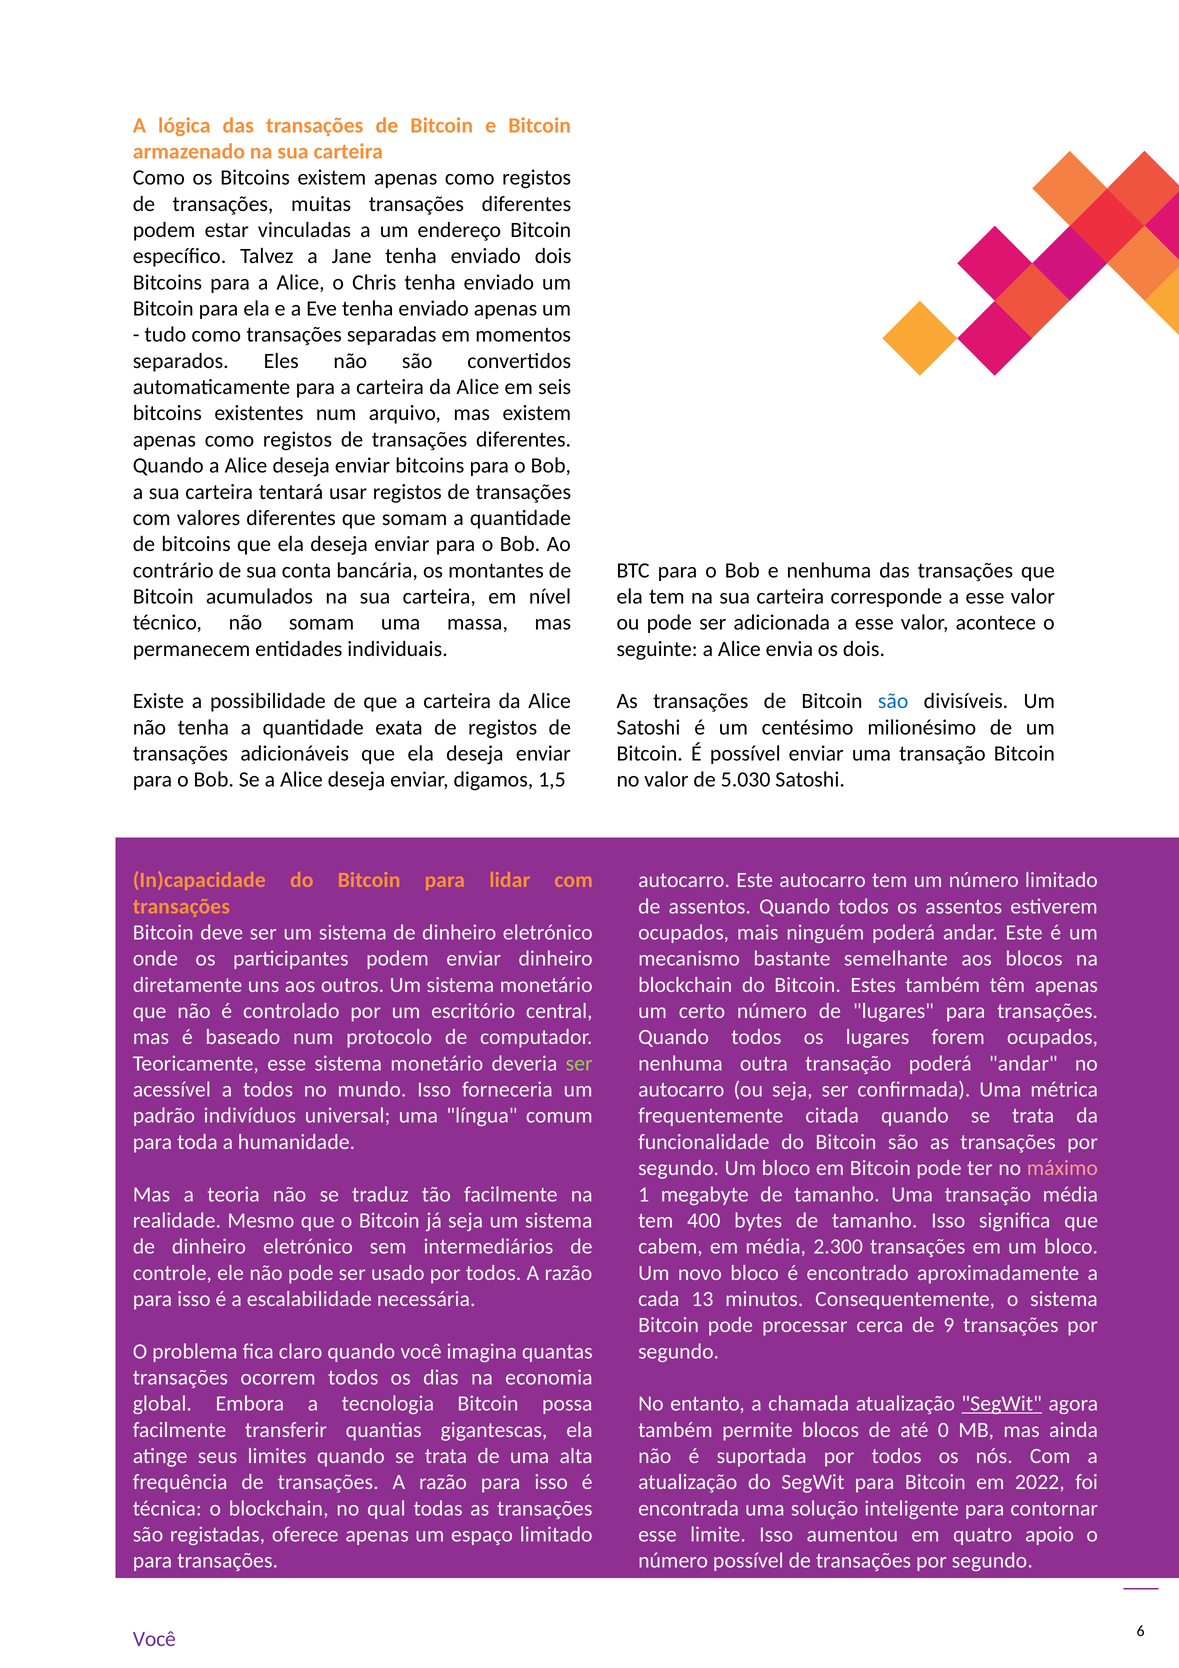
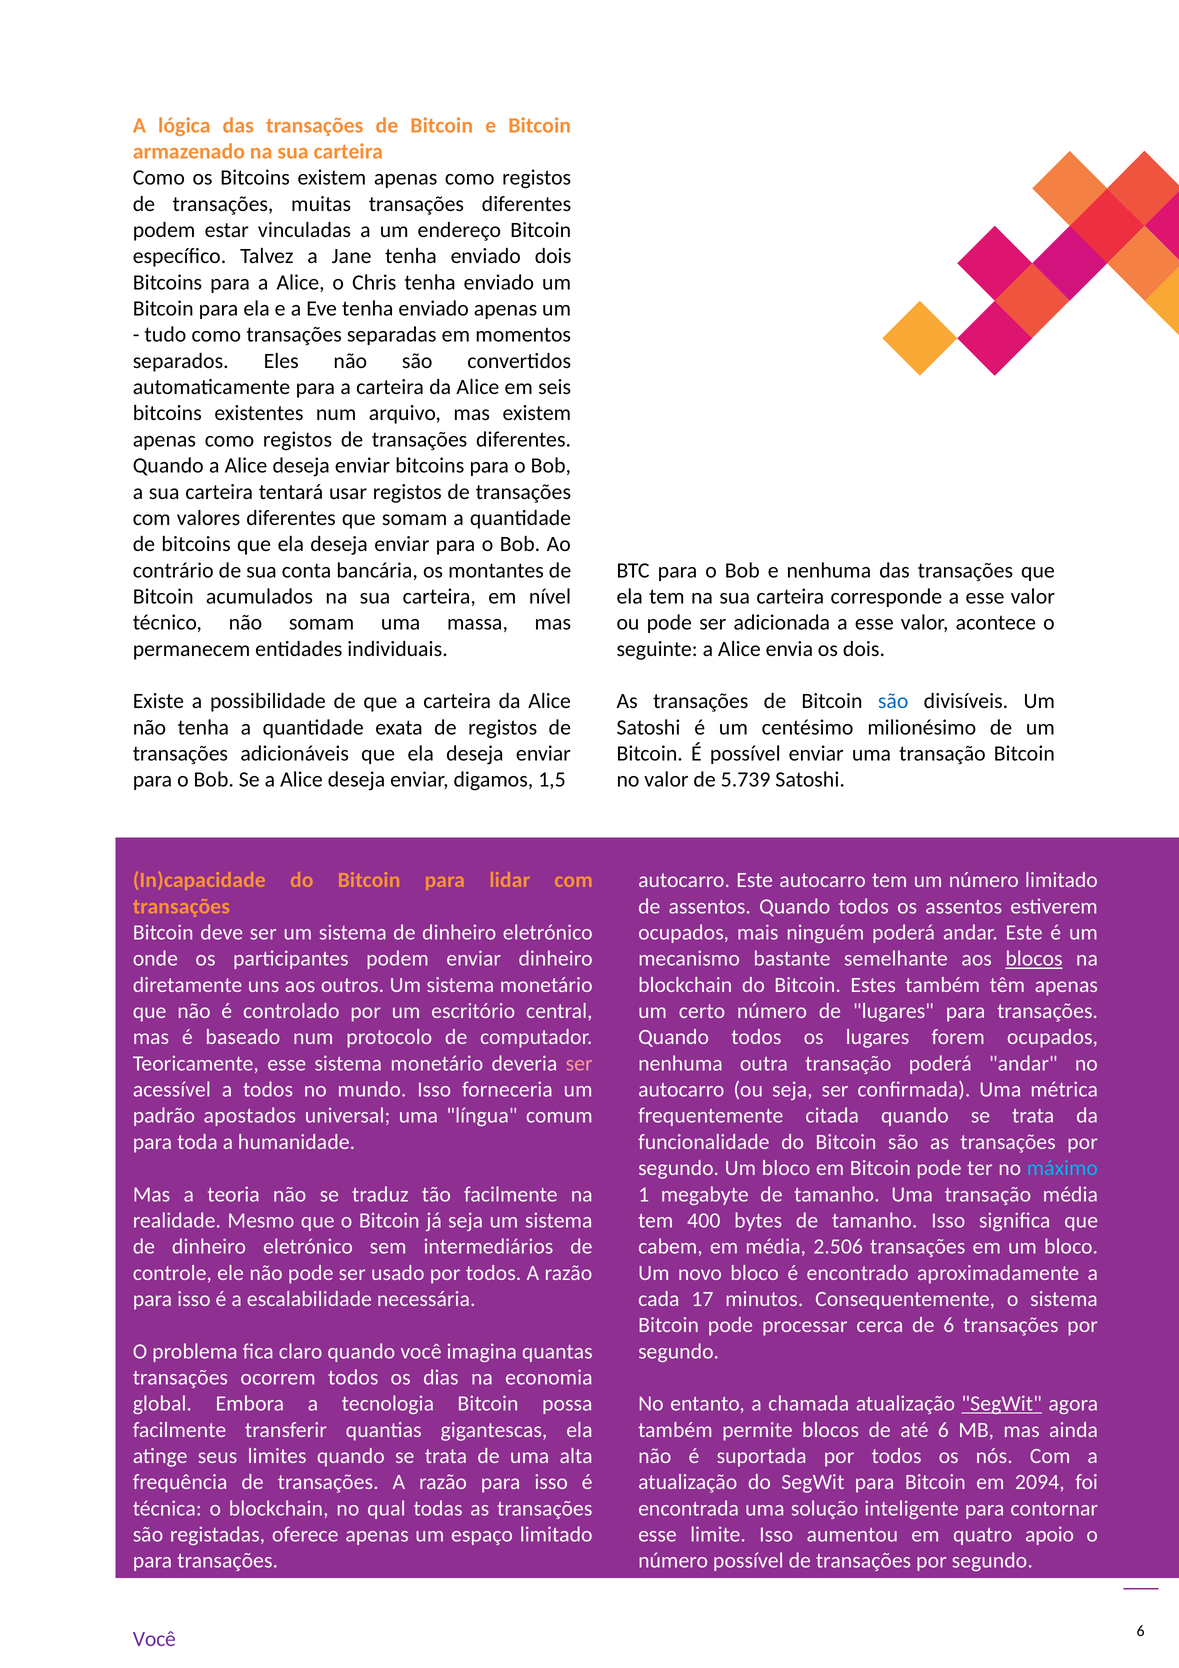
5.030: 5.030 -> 5.739
blocos at (1034, 958) underline: none -> present
ser at (579, 1063) colour: light green -> pink
indivíduos: indivíduos -> apostados
máximo colour: pink -> light blue
2.300: 2.300 -> 2.506
13: 13 -> 17
de 9: 9 -> 6
até 0: 0 -> 6
2022: 2022 -> 2094
